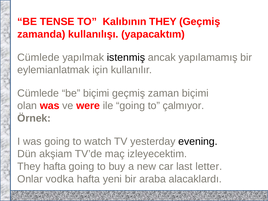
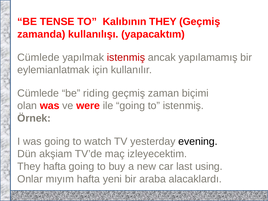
istenmiş at (126, 57) colour: black -> red
be biçimi: biçimi -> riding
to çalmıyor: çalmıyor -> istenmiş
letter: letter -> using
vodka: vodka -> mıyım
